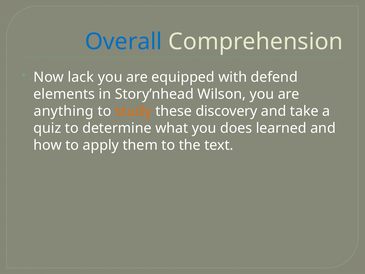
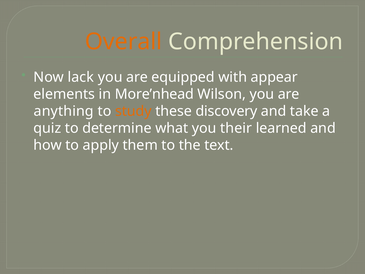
Overall colour: blue -> orange
defend: defend -> appear
Story’nhead: Story’nhead -> More’nhead
does: does -> their
